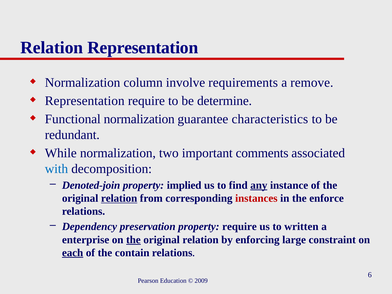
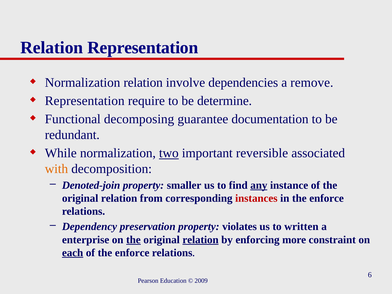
Normalization column: column -> relation
requirements: requirements -> dependencies
Functional normalization: normalization -> decomposing
characteristics: characteristics -> documentation
two underline: none -> present
comments: comments -> reversible
with colour: blue -> orange
implied: implied -> smaller
relation at (119, 198) underline: present -> none
property require: require -> violates
relation at (201, 240) underline: none -> present
large: large -> more
of the contain: contain -> enforce
